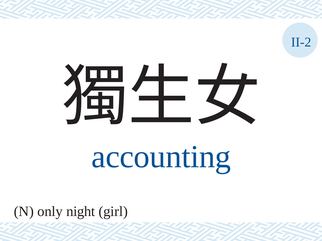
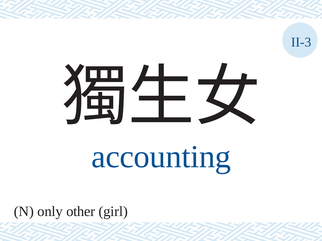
II-2: II-2 -> II-3
night: night -> other
